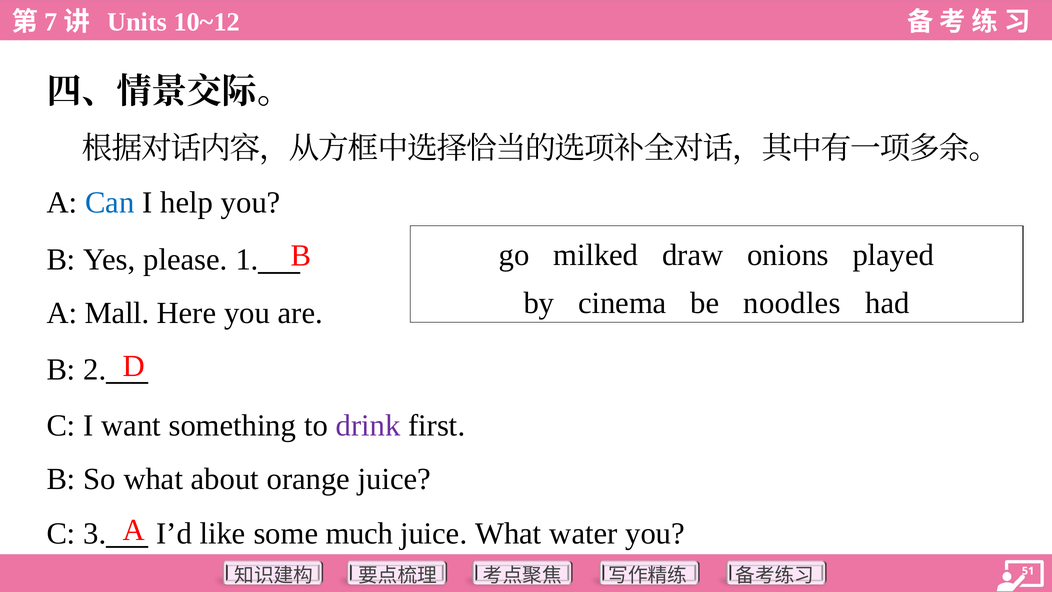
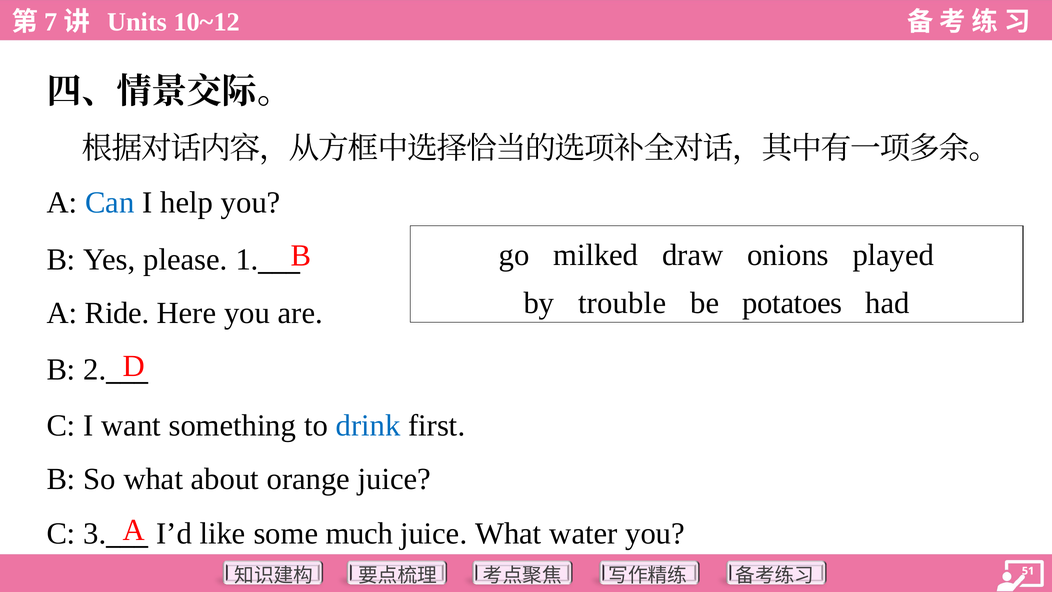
cinema: cinema -> trouble
noodles: noodles -> potatoes
Mall: Mall -> Ride
drink colour: purple -> blue
